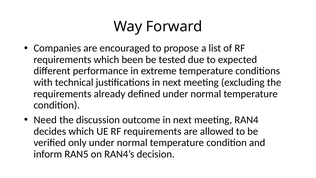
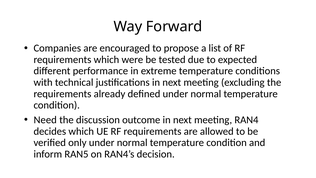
been: been -> were
